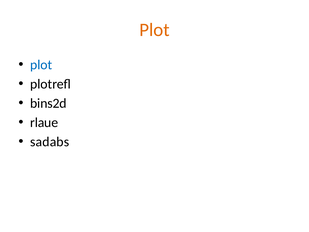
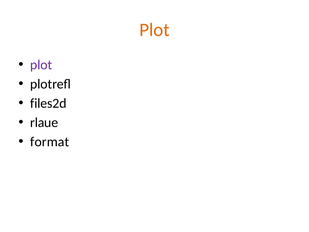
plot at (41, 65) colour: blue -> purple
bins2d: bins2d -> files2d
sadabs: sadabs -> format
